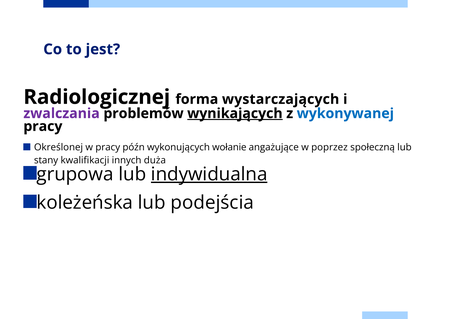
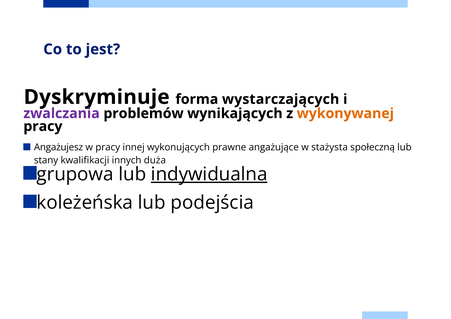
Radiologicznej: Radiologicznej -> Dyskryminuje
wynikających underline: present -> none
wykonywanej colour: blue -> orange
Określonej: Określonej -> Angażujesz
późn: późn -> innej
wołanie: wołanie -> prawne
poprzez: poprzez -> stażysta
